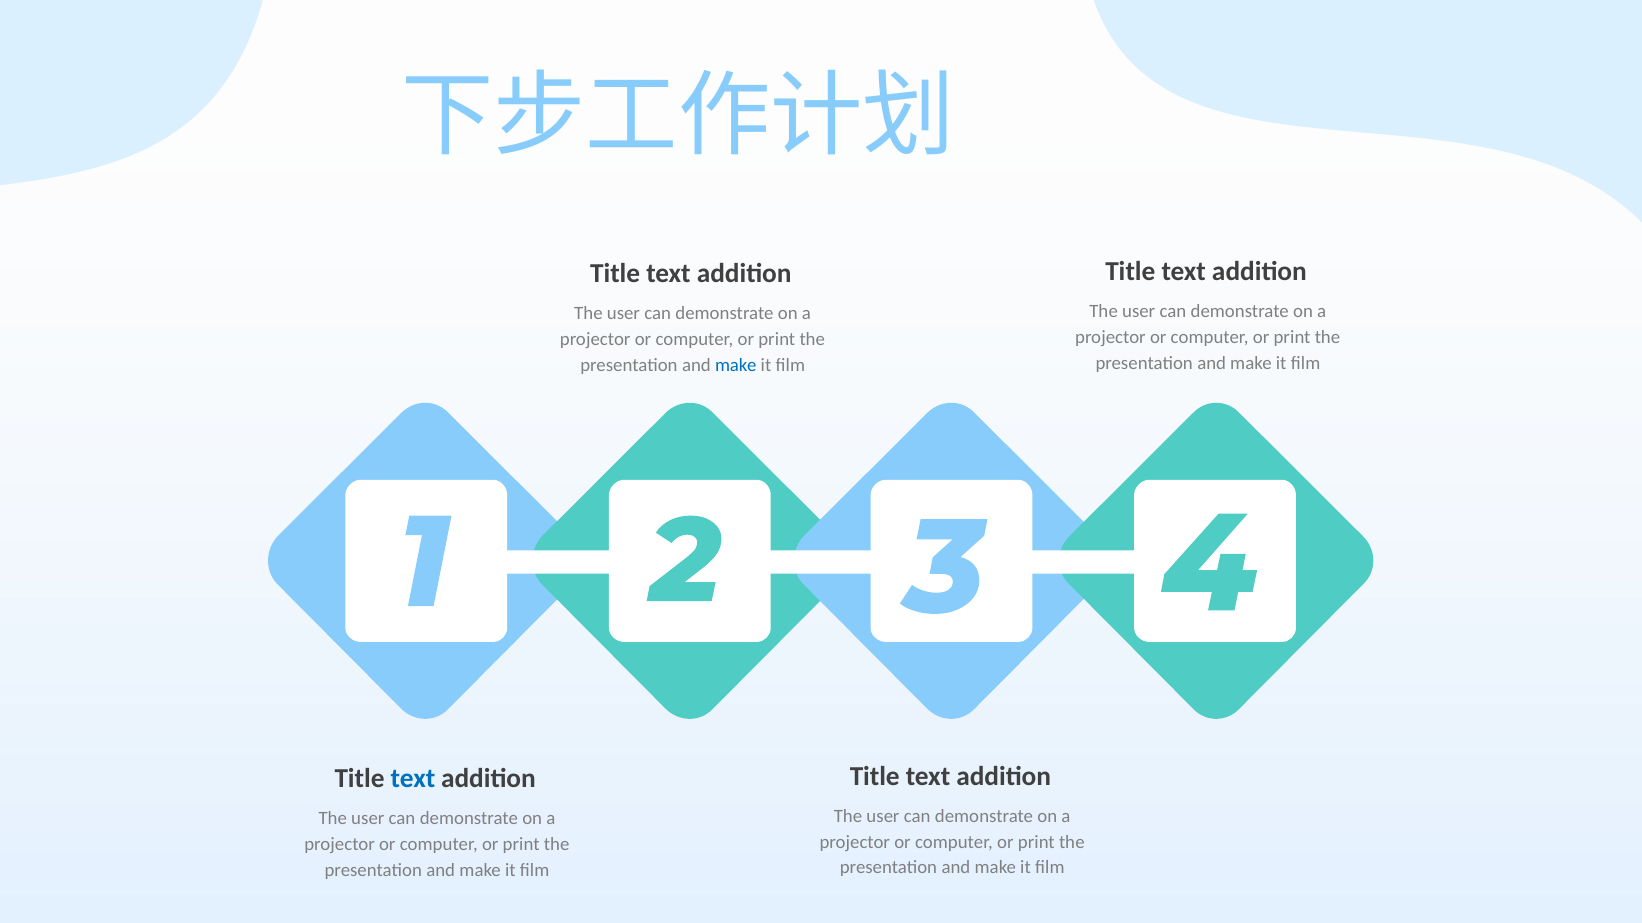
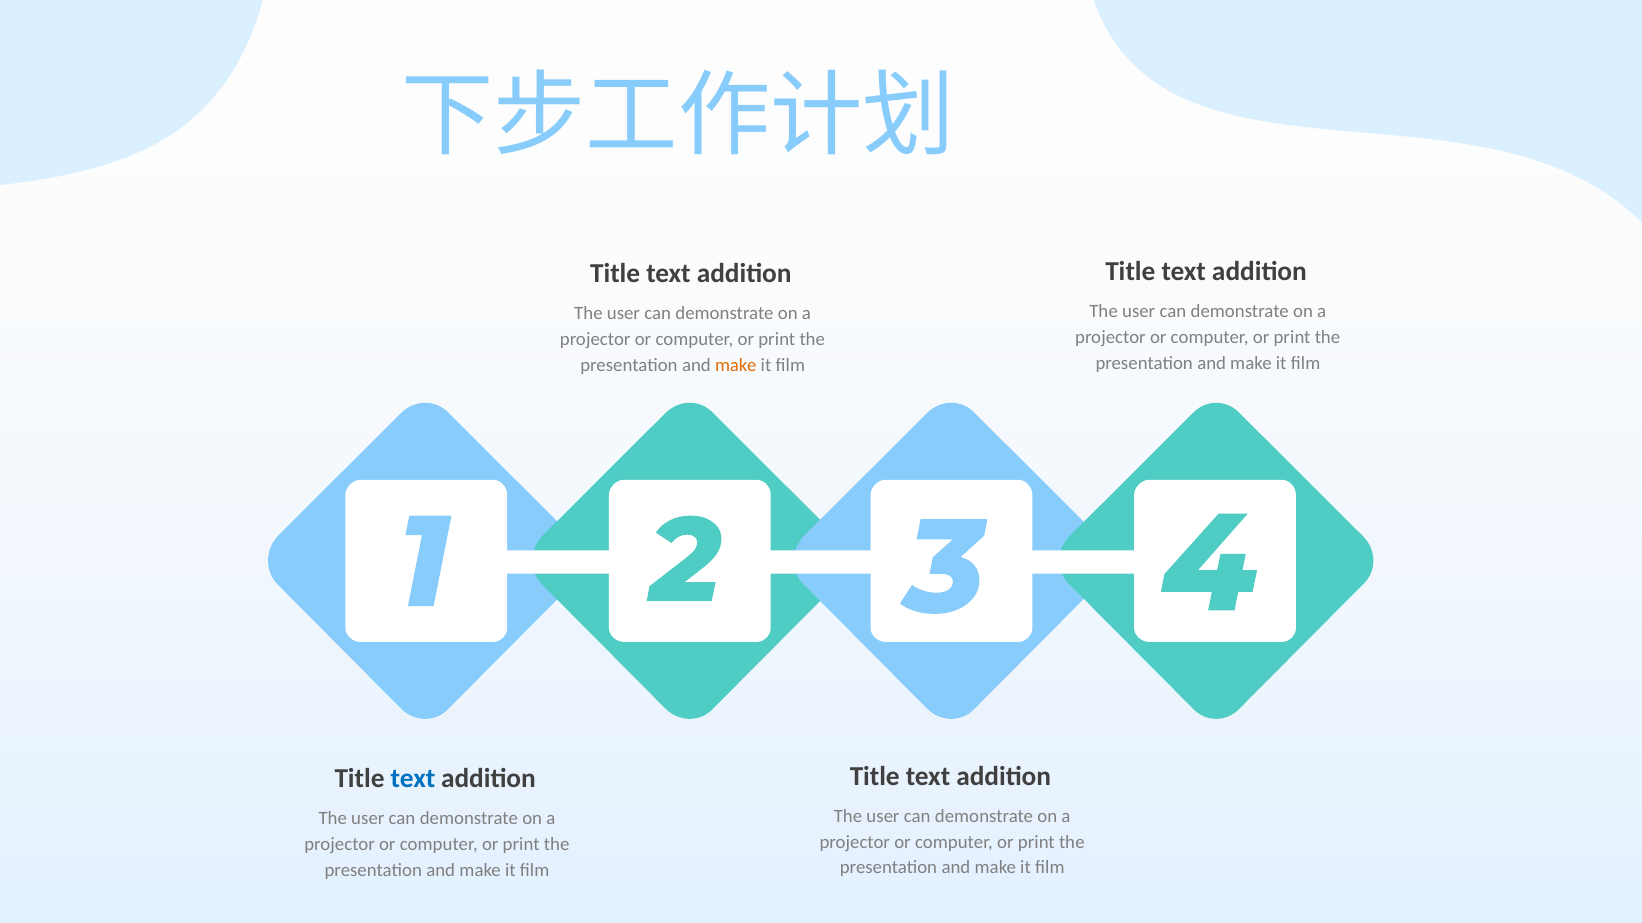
make at (736, 365) colour: blue -> orange
